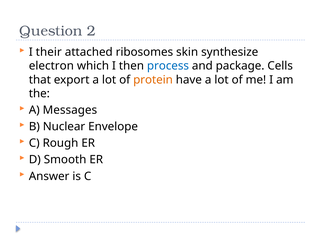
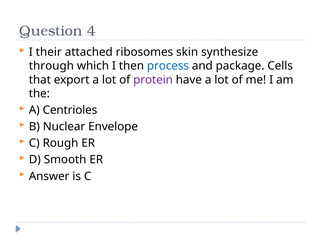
2: 2 -> 4
electron: electron -> through
protein colour: orange -> purple
Messages: Messages -> Centrioles
